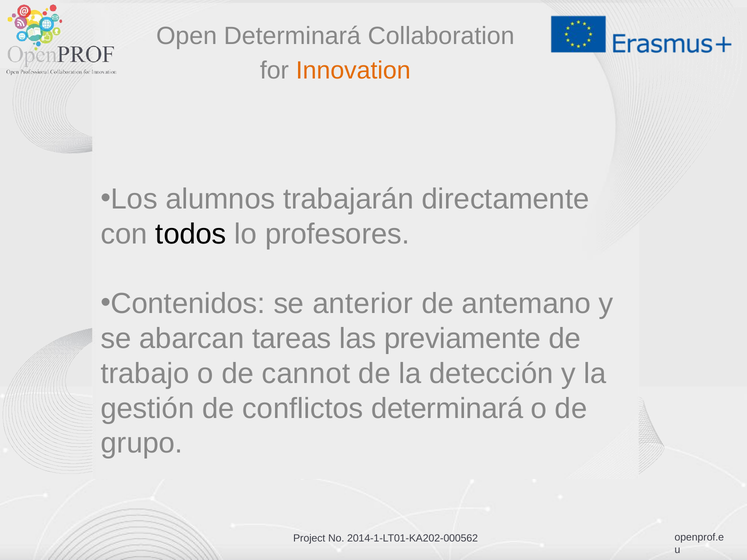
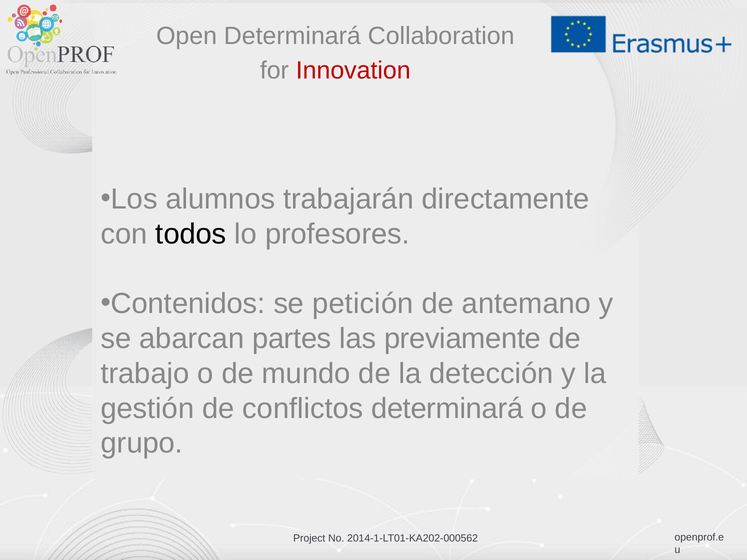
Innovation colour: orange -> red
anterior: anterior -> petición
tareas: tareas -> partes
cannot: cannot -> mundo
